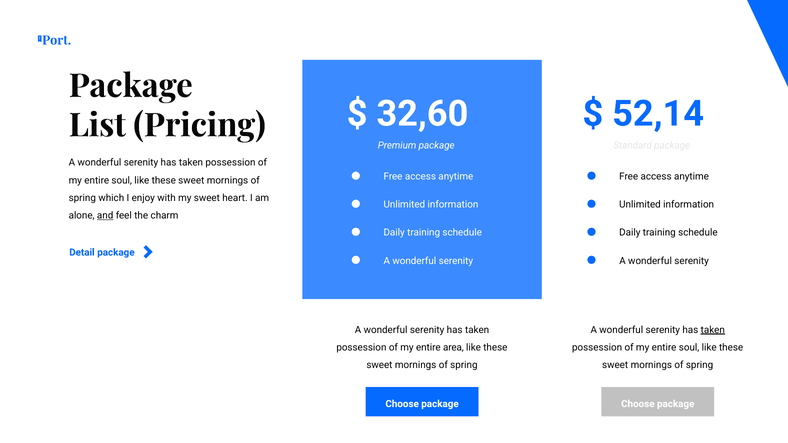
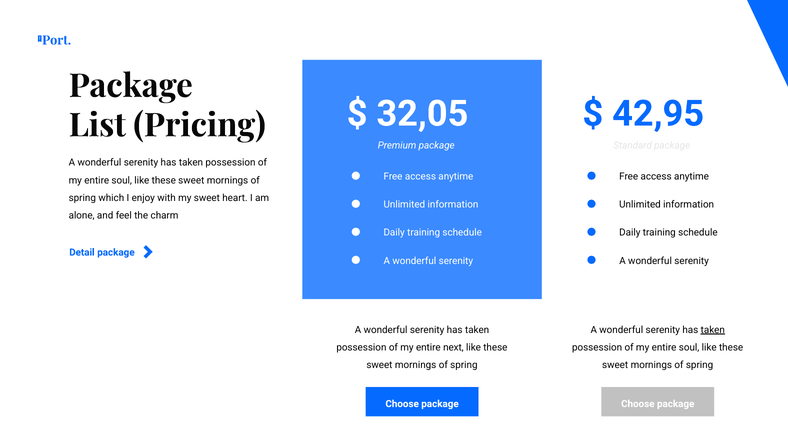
32,60: 32,60 -> 32,05
52,14: 52,14 -> 42,95
and underline: present -> none
area: area -> next
